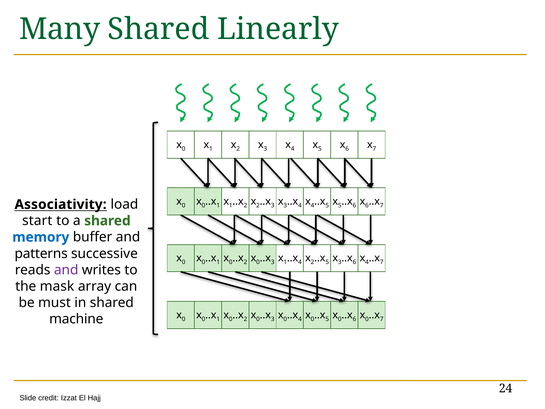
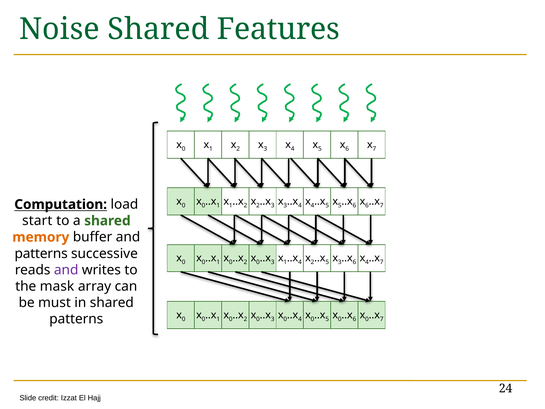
Many: Many -> Noise
Linearly: Linearly -> Features
Associativity: Associativity -> Computation
memory colour: blue -> orange
machine at (76, 319): machine -> patterns
